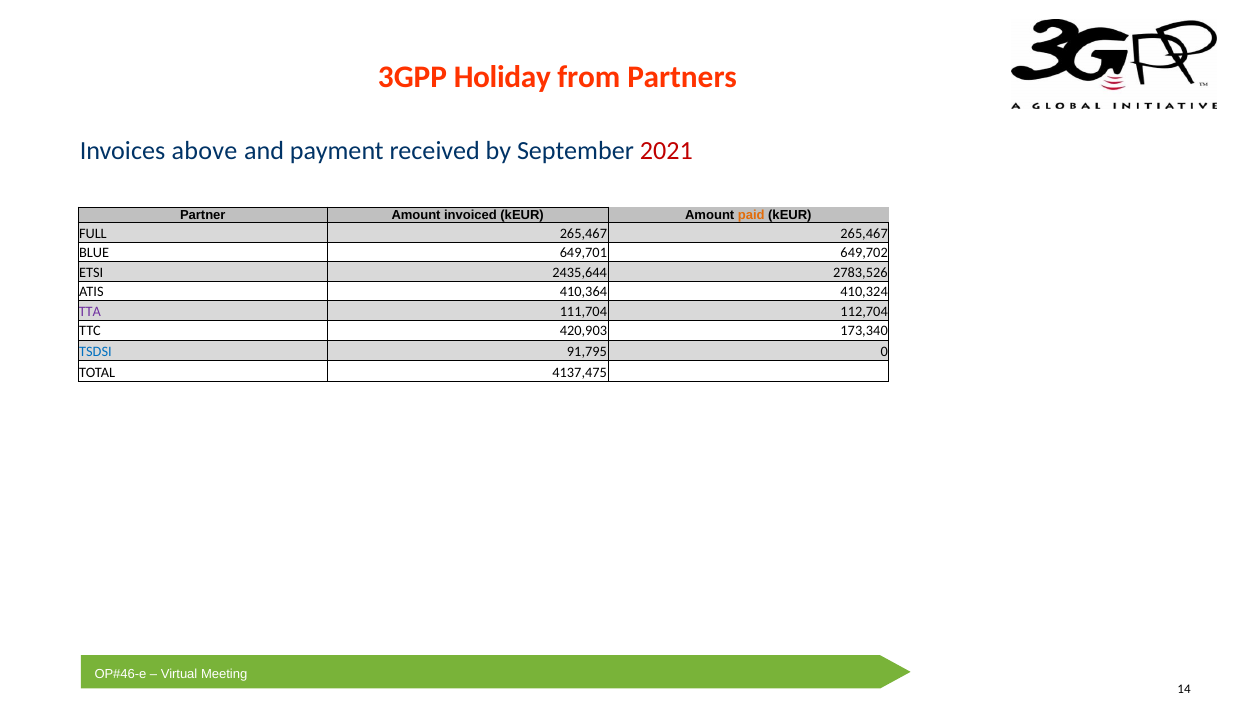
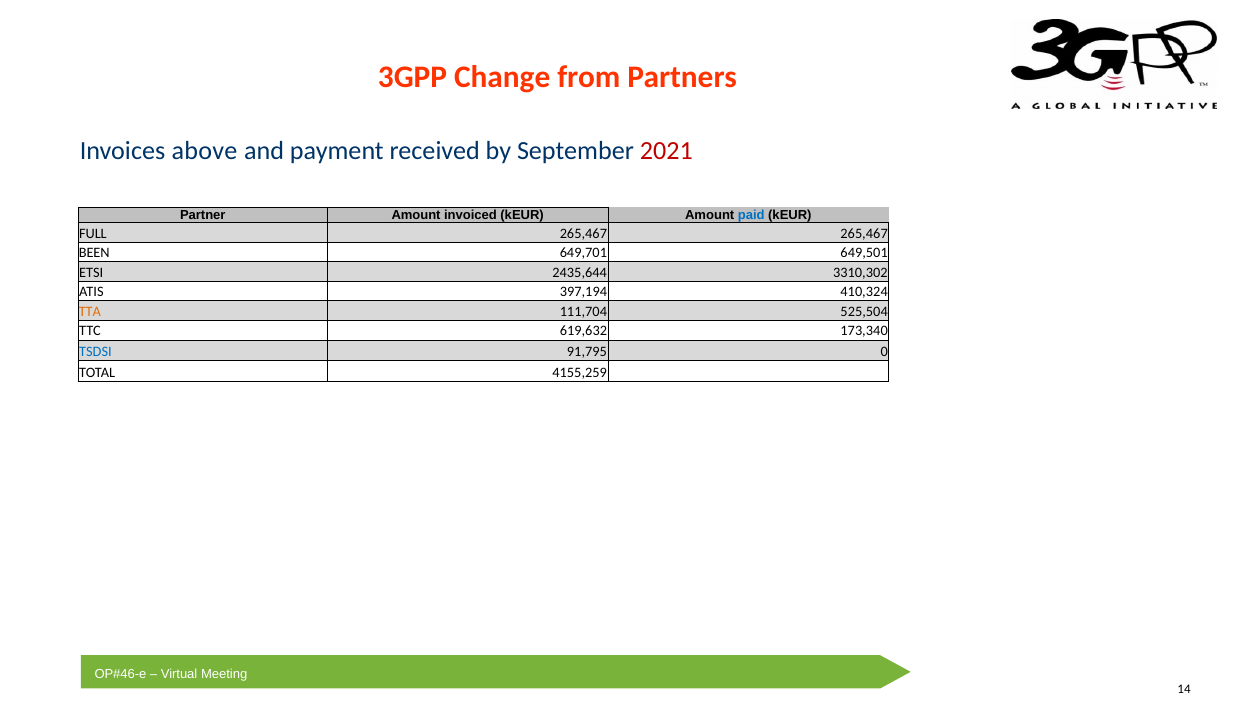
Holiday: Holiday -> Change
paid colour: orange -> blue
BLUE: BLUE -> BEEN
649,702: 649,702 -> 649,501
2783,526: 2783,526 -> 3310,302
410,364: 410,364 -> 397,194
TTA colour: purple -> orange
112,704: 112,704 -> 525,504
420,903: 420,903 -> 619,632
4137,475: 4137,475 -> 4155,259
